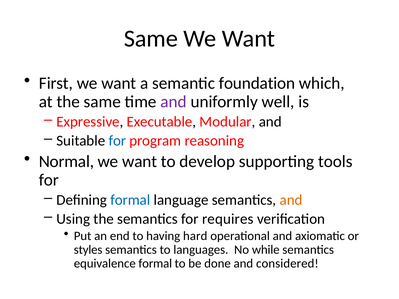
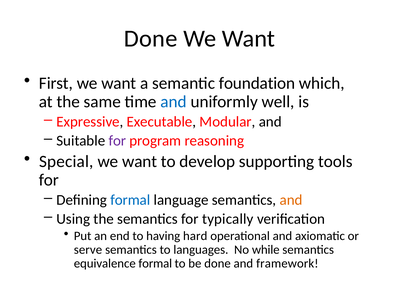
Same at (151, 39): Same -> Done
and at (174, 102) colour: purple -> blue
for at (117, 141) colour: blue -> purple
Normal: Normal -> Special
requires: requires -> typically
styles: styles -> serve
considered: considered -> framework
